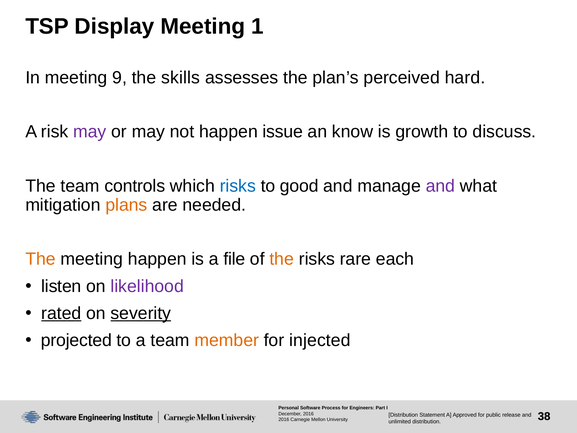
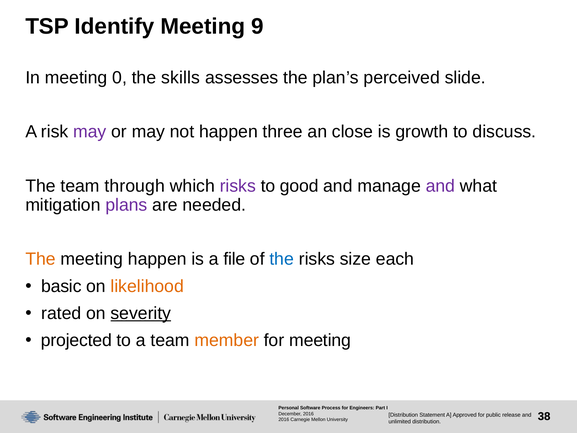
Display: Display -> Identify
1: 1 -> 9
9: 9 -> 0
hard: hard -> slide
issue: issue -> three
know: know -> close
controls: controls -> through
risks at (238, 186) colour: blue -> purple
plans colour: orange -> purple
the at (282, 259) colour: orange -> blue
rare: rare -> size
listen: listen -> basic
likelihood colour: purple -> orange
rated underline: present -> none
for injected: injected -> meeting
